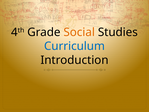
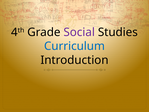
Social colour: orange -> purple
